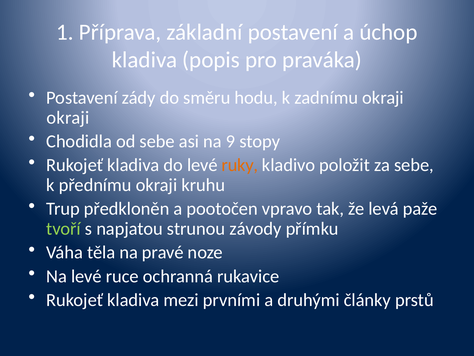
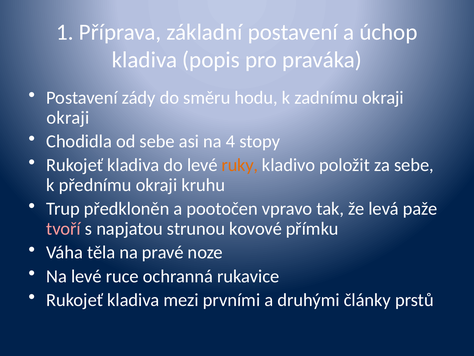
9: 9 -> 4
tvoří colour: light green -> pink
závody: závody -> kovové
